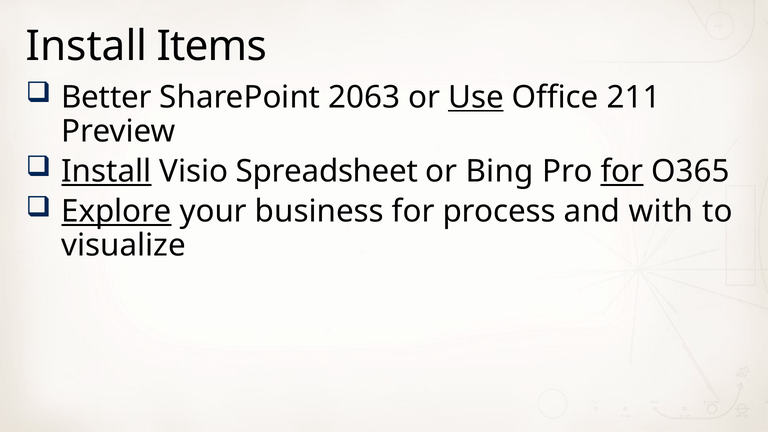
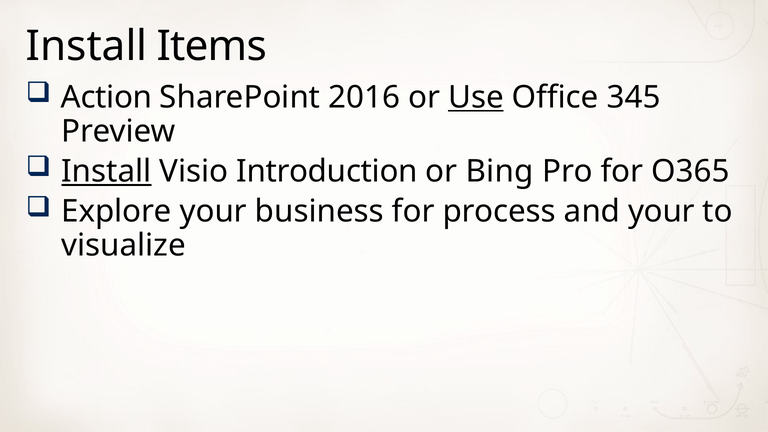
Better: Better -> Action
2063: 2063 -> 2016
211: 211 -> 345
Spreadsheet: Spreadsheet -> Introduction
for at (622, 171) underline: present -> none
Explore underline: present -> none
and with: with -> your
